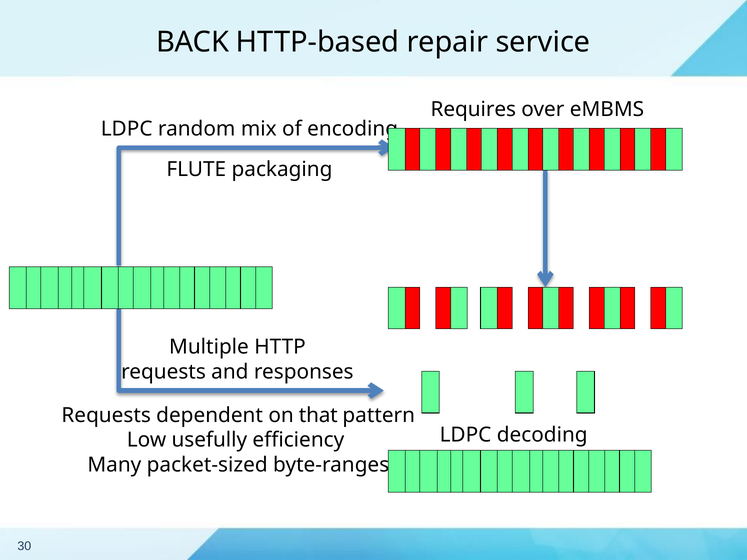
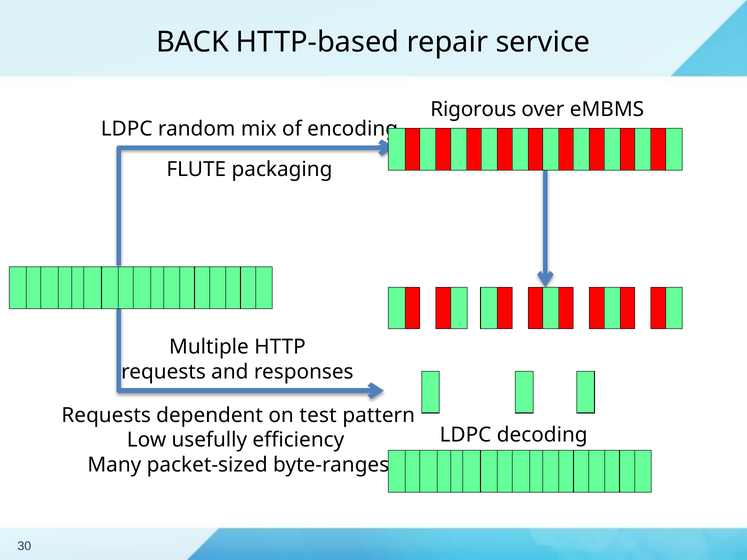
Requires: Requires -> Rigorous
that: that -> test
